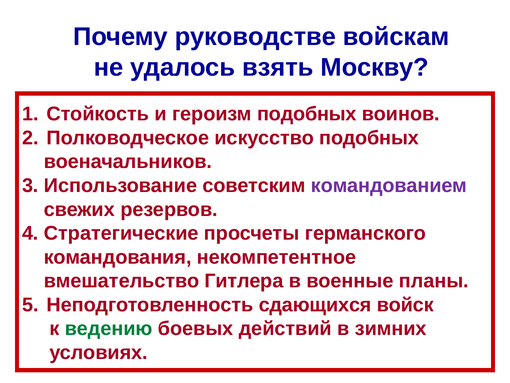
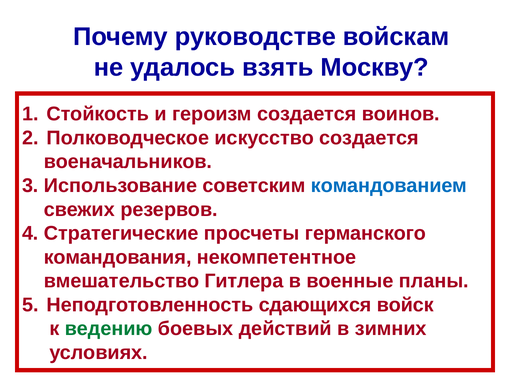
героизм подобных: подобных -> создается
искусство подобных: подобных -> создается
командованием colour: purple -> blue
